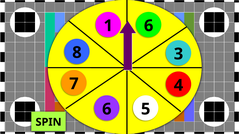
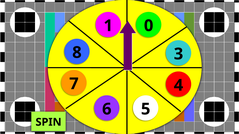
1 6: 6 -> 0
